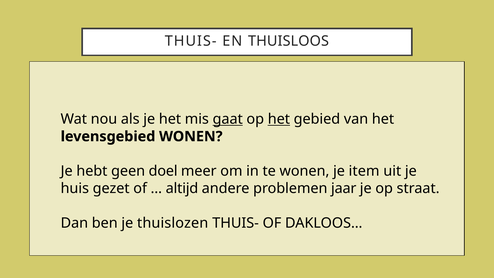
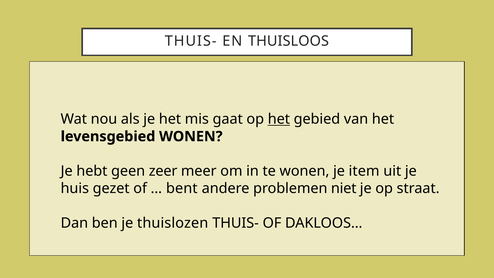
gaat underline: present -> none
doel: doel -> zeer
altijd: altijd -> bent
jaar: jaar -> niet
